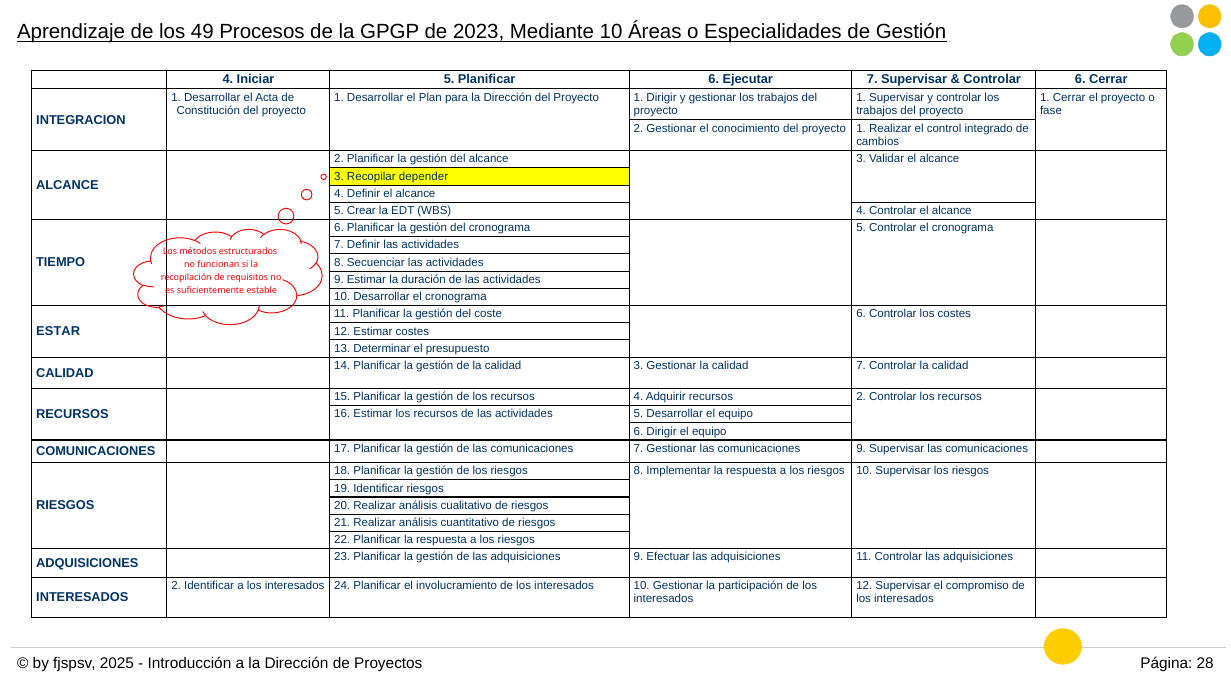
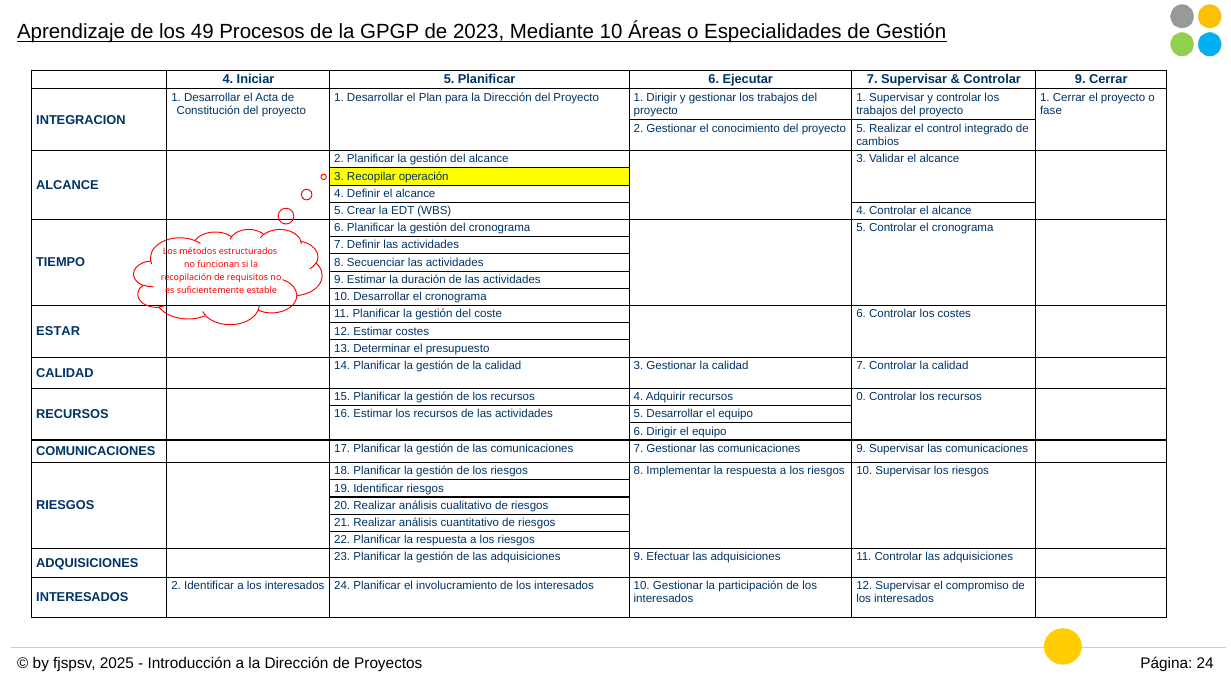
Controlar 6: 6 -> 9
conocimiento del proyecto 1: 1 -> 5
depender: depender -> operación
recursos 2: 2 -> 0
Página 28: 28 -> 24
